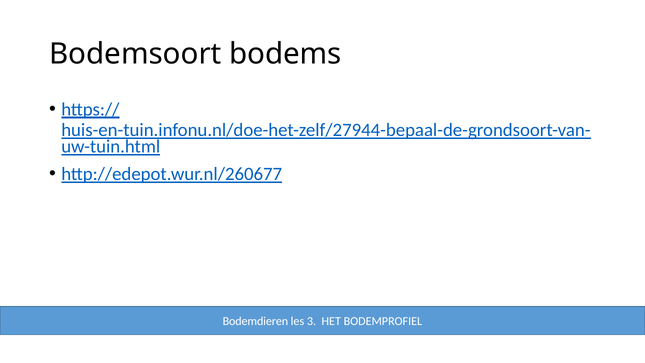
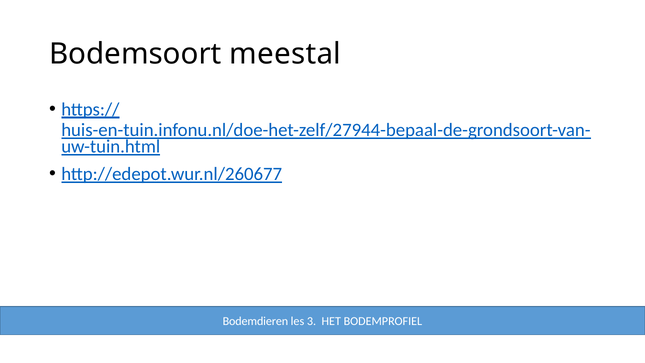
bodems: bodems -> meestal
